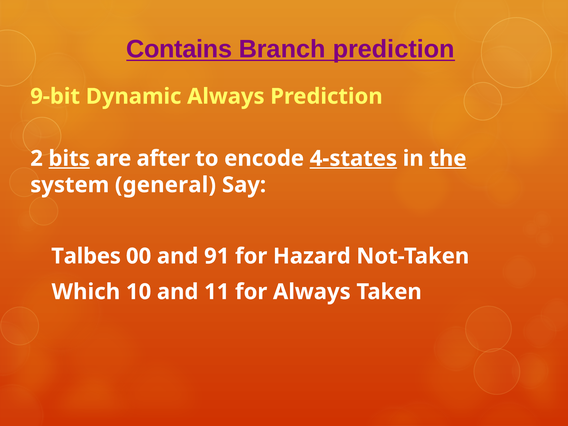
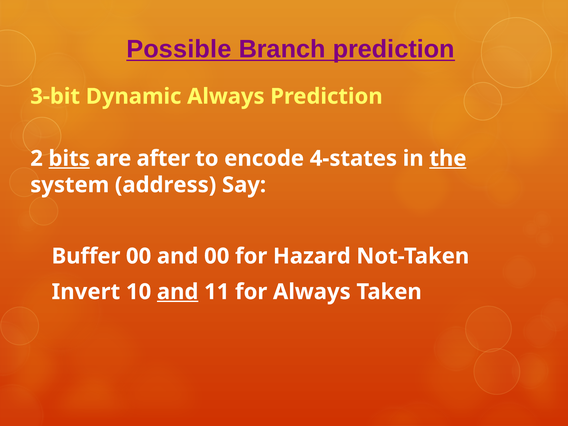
Contains: Contains -> Possible
9-bit: 9-bit -> 3-bit
4-states underline: present -> none
general: general -> address
Talbes: Talbes -> Buffer
and 91: 91 -> 00
Which: Which -> Invert
and at (178, 292) underline: none -> present
